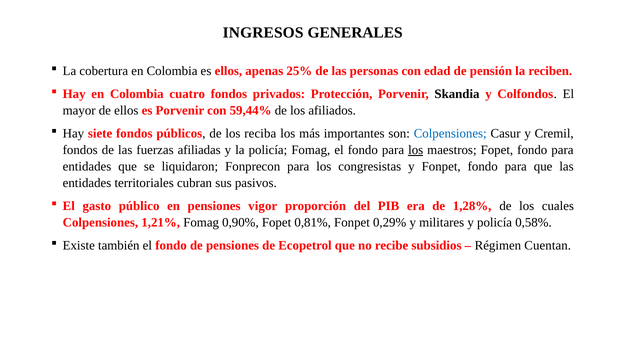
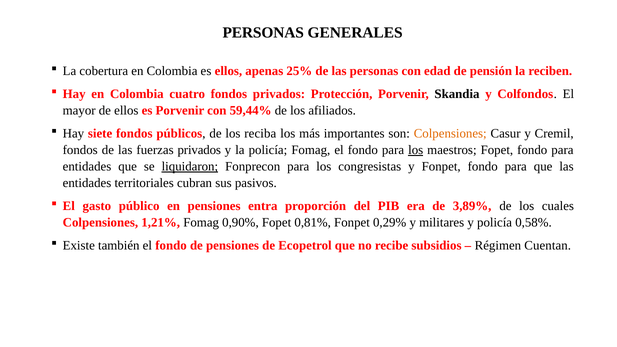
INGRESOS at (263, 33): INGRESOS -> PERSONAS
Colpensiones at (450, 134) colour: blue -> orange
fuerzas afiliadas: afiliadas -> privados
liquidaron underline: none -> present
vigor: vigor -> entra
1,28%: 1,28% -> 3,89%
